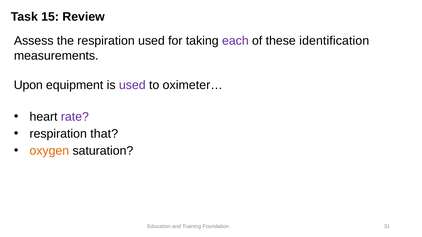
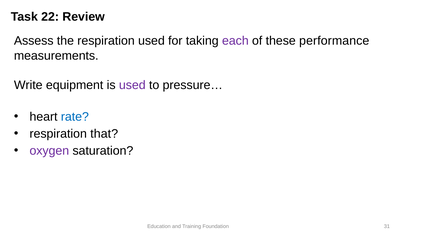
15: 15 -> 22
identification: identification -> performance
Upon: Upon -> Write
oximeter…: oximeter… -> pressure…
rate colour: purple -> blue
oxygen colour: orange -> purple
